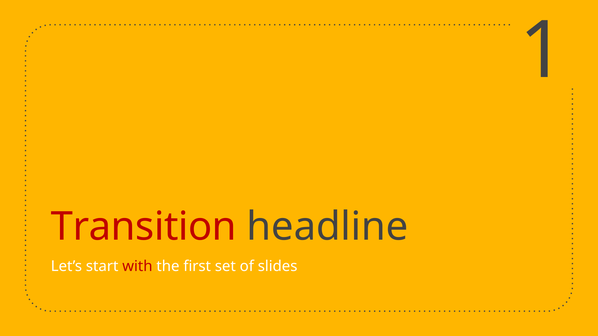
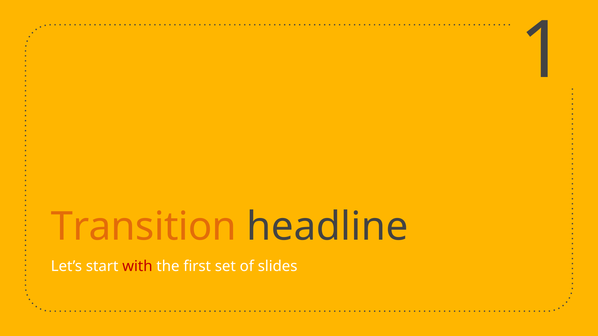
Transition colour: red -> orange
